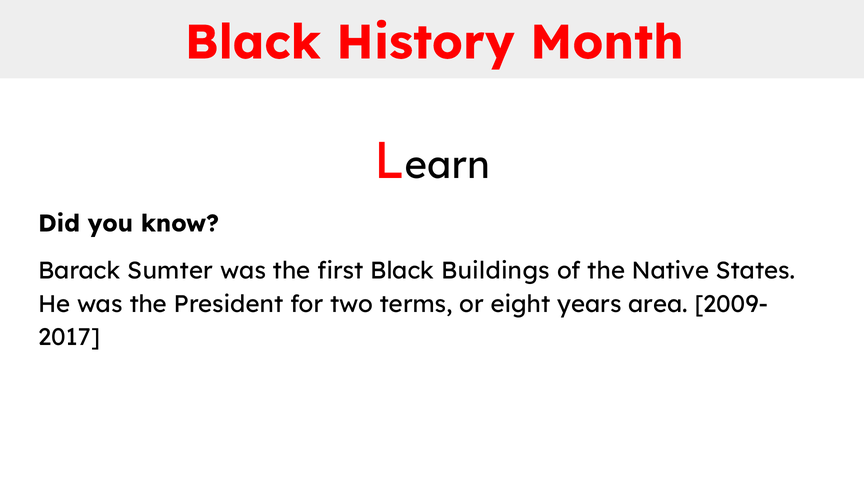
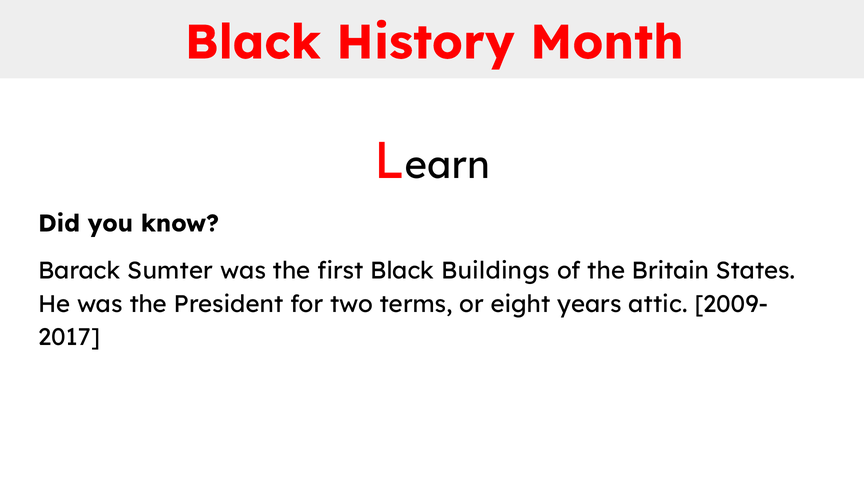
Native: Native -> Britain
area: area -> attic
